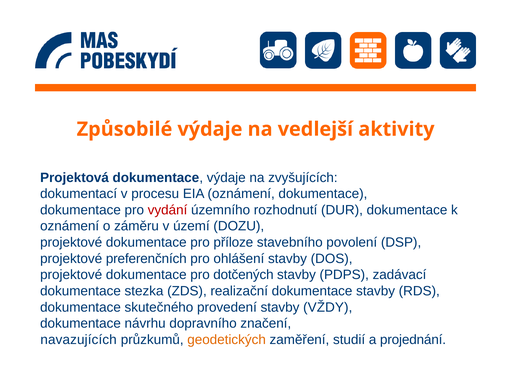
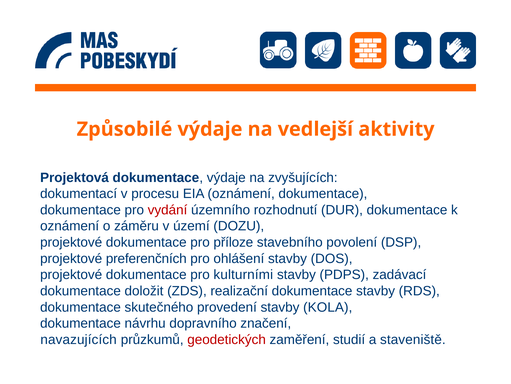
dotčených: dotčených -> kulturními
stezka: stezka -> doložit
VŽDY: VŽDY -> KOLA
geodetických colour: orange -> red
projednání: projednání -> staveniště
